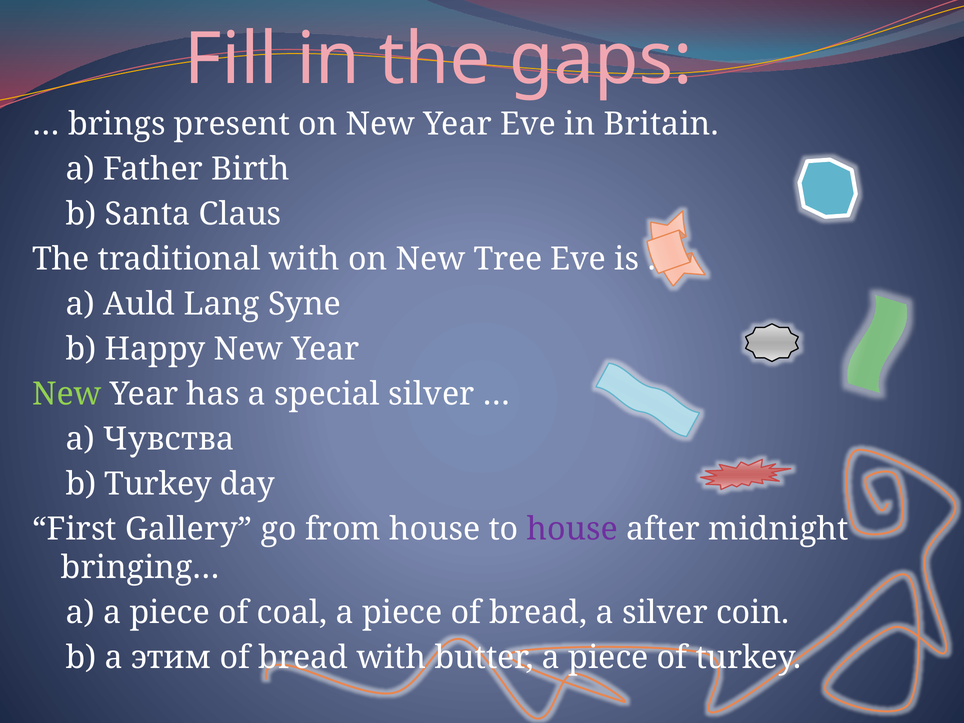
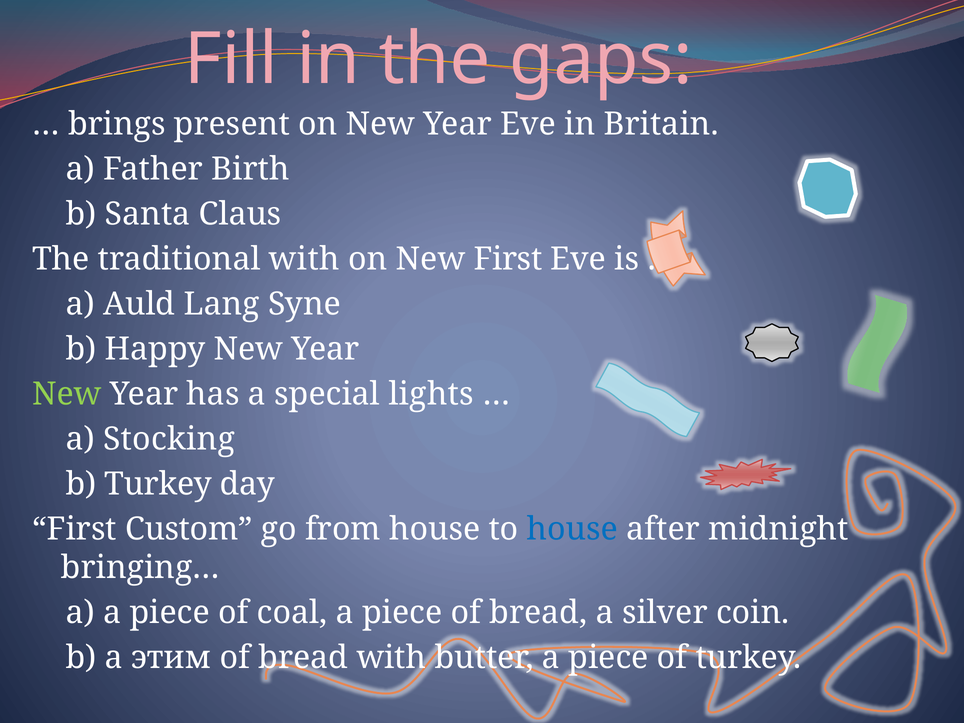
New Tree: Tree -> First
special silver: silver -> lights
Чувства: Чувства -> Stocking
Gallery: Gallery -> Custom
house at (572, 529) colour: purple -> blue
